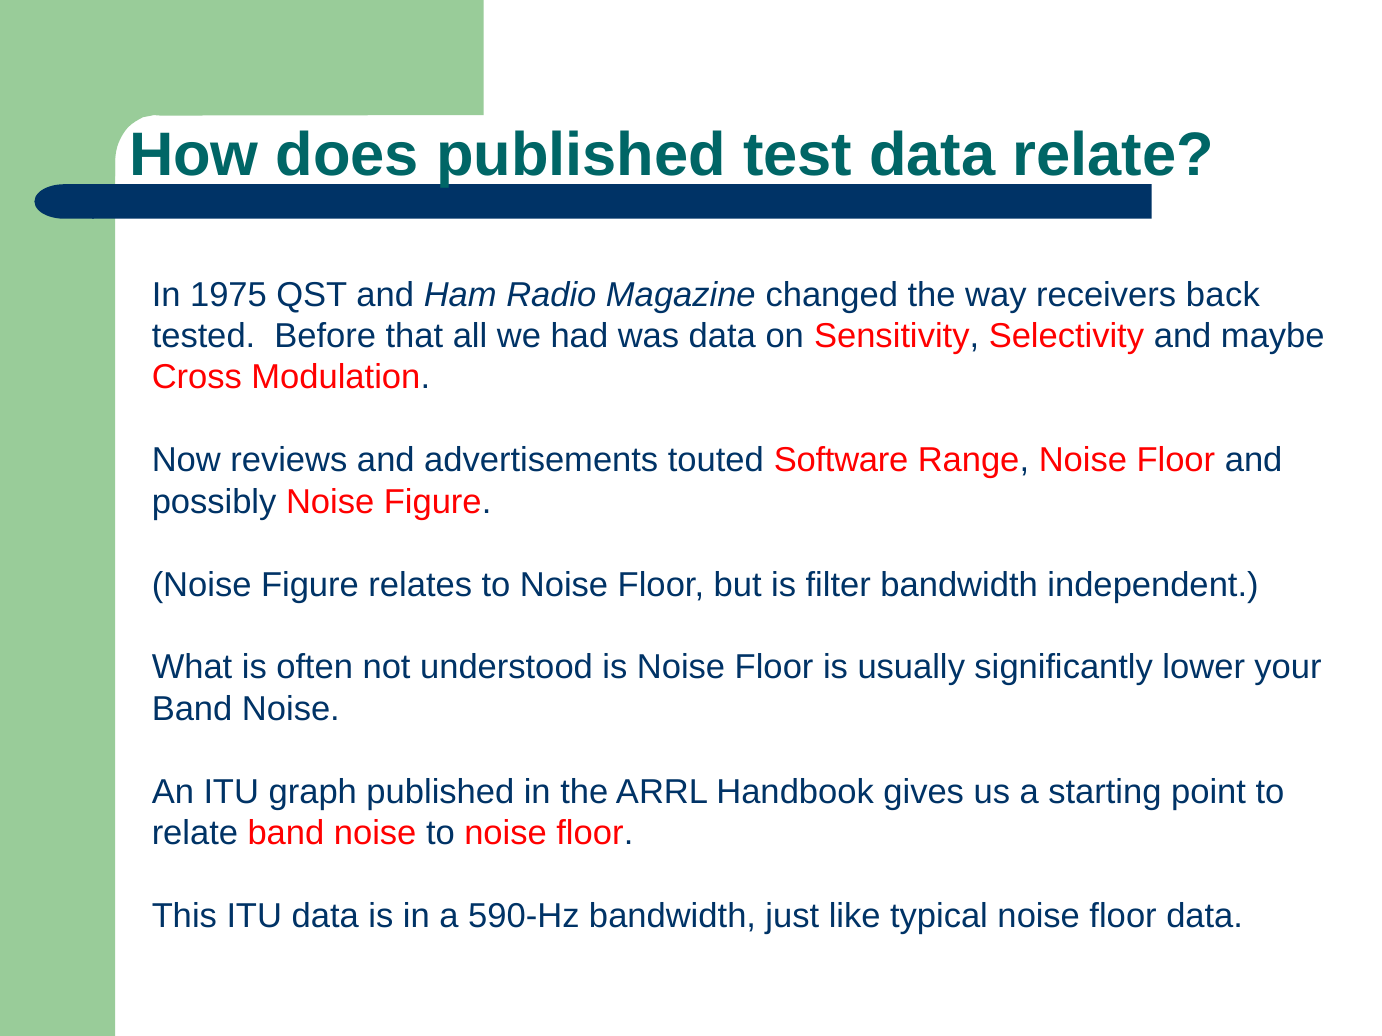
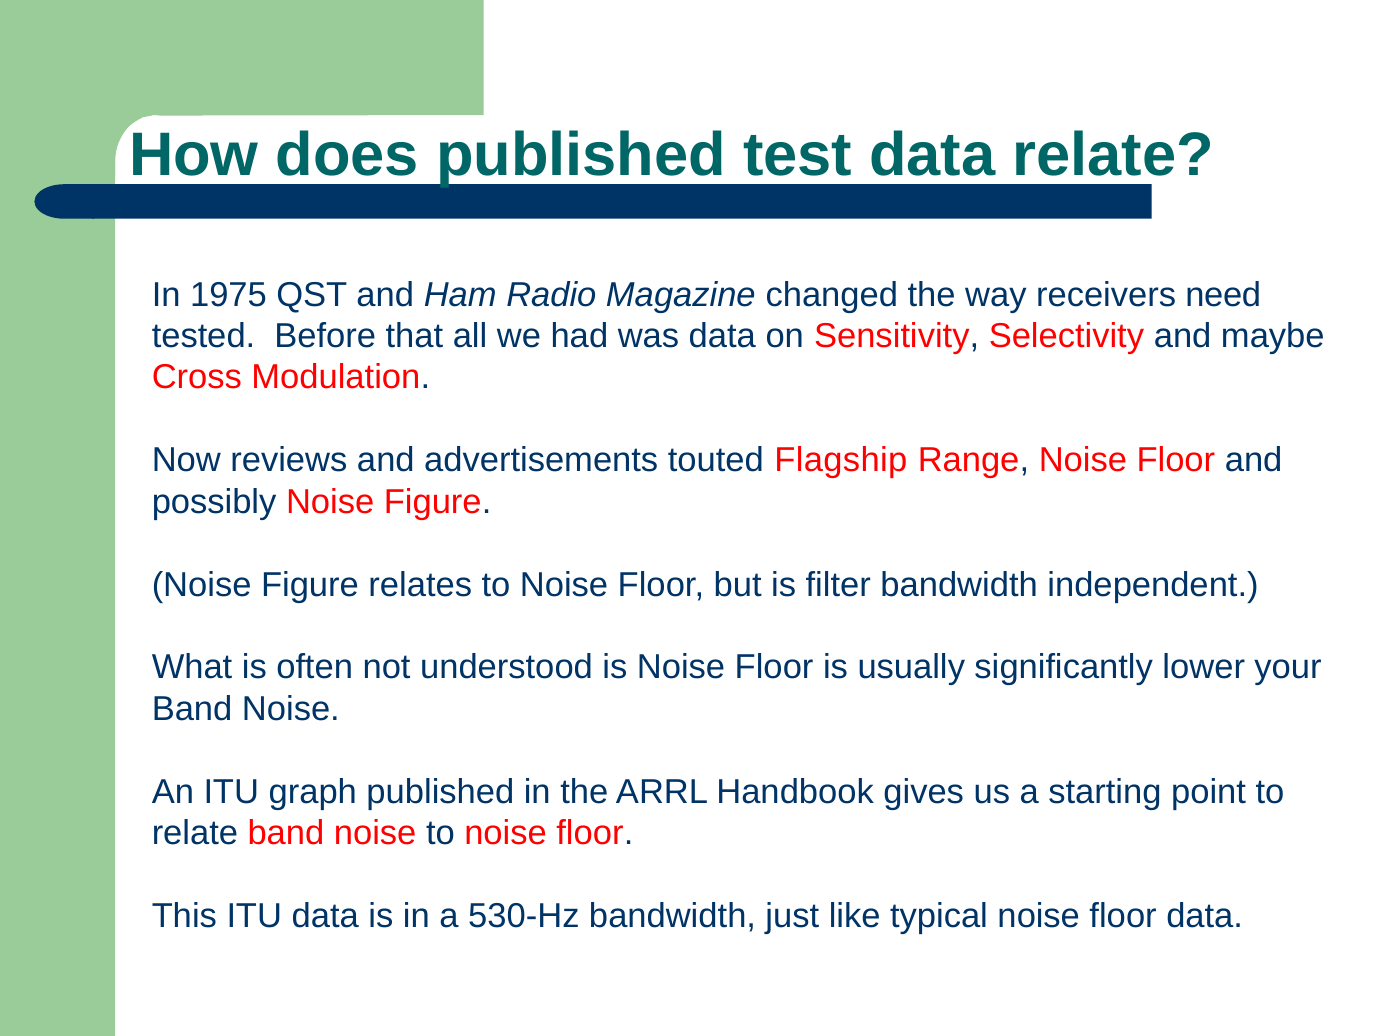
back: back -> need
Software: Software -> Flagship
590-Hz: 590-Hz -> 530-Hz
